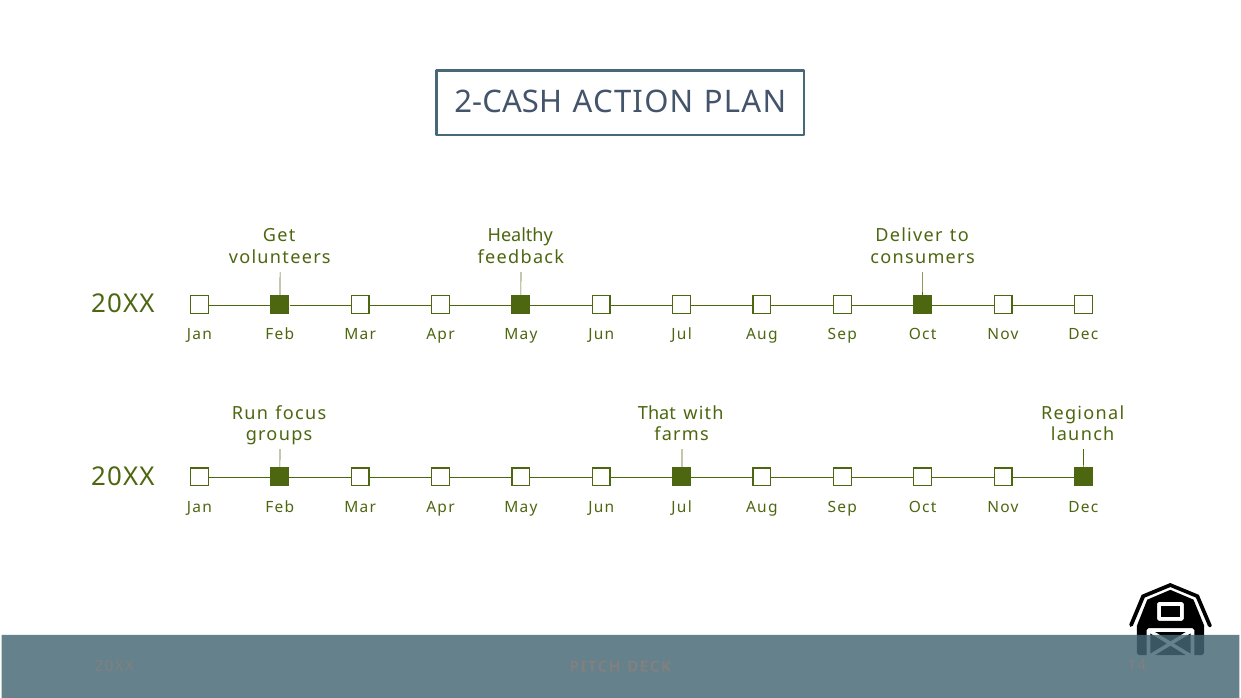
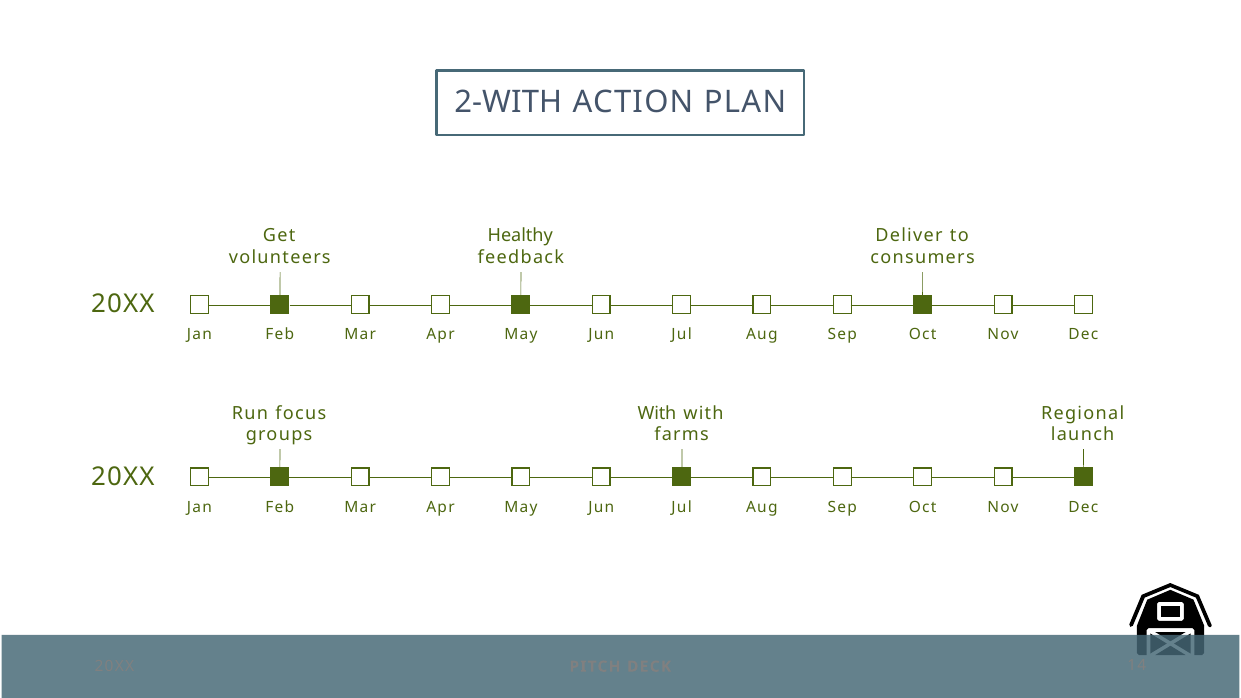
2-CASH: 2-CASH -> 2-WITH
That at (657, 413): That -> With
